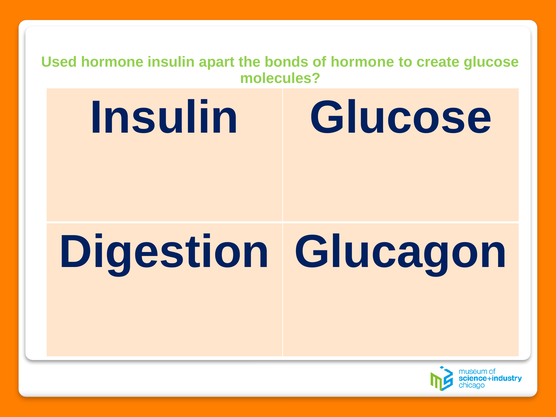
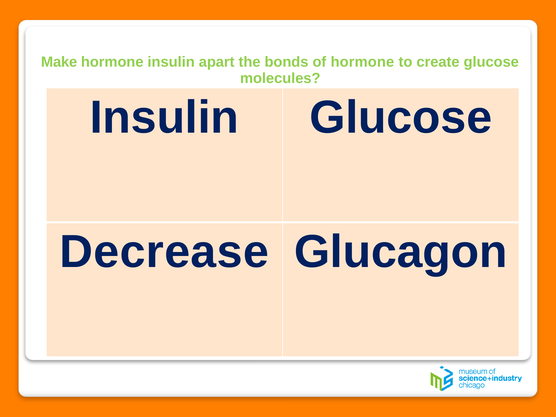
Used: Used -> Make
Digestion: Digestion -> Decrease
